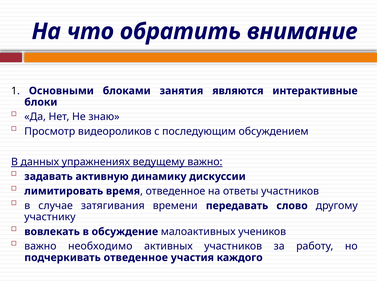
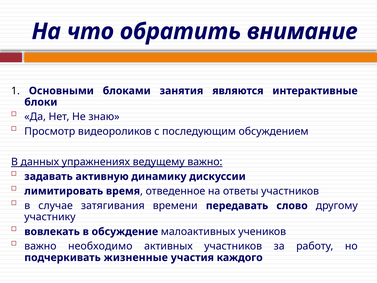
подчеркивать отведенное: отведенное -> жизненные
